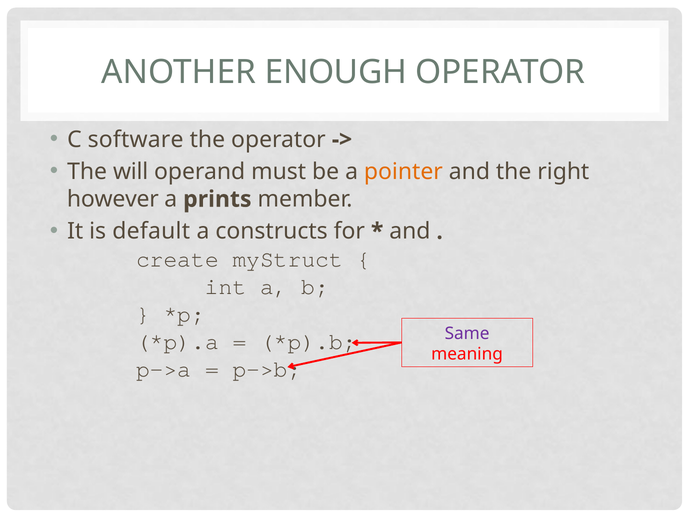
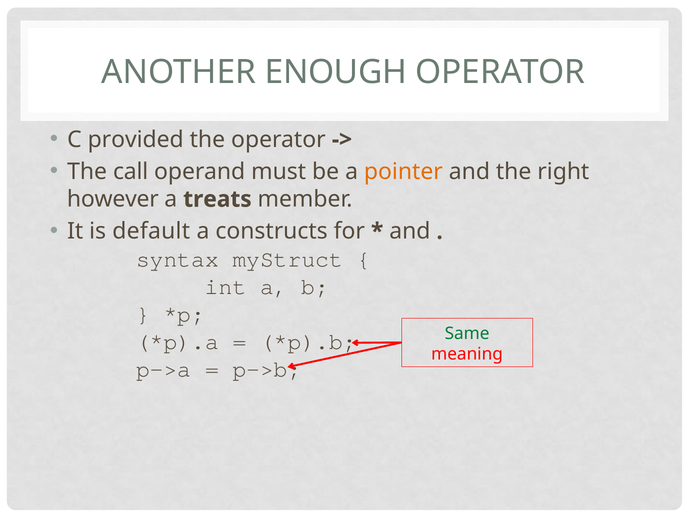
software: software -> provided
will: will -> call
prints: prints -> treats
create: create -> syntax
Same colour: purple -> green
